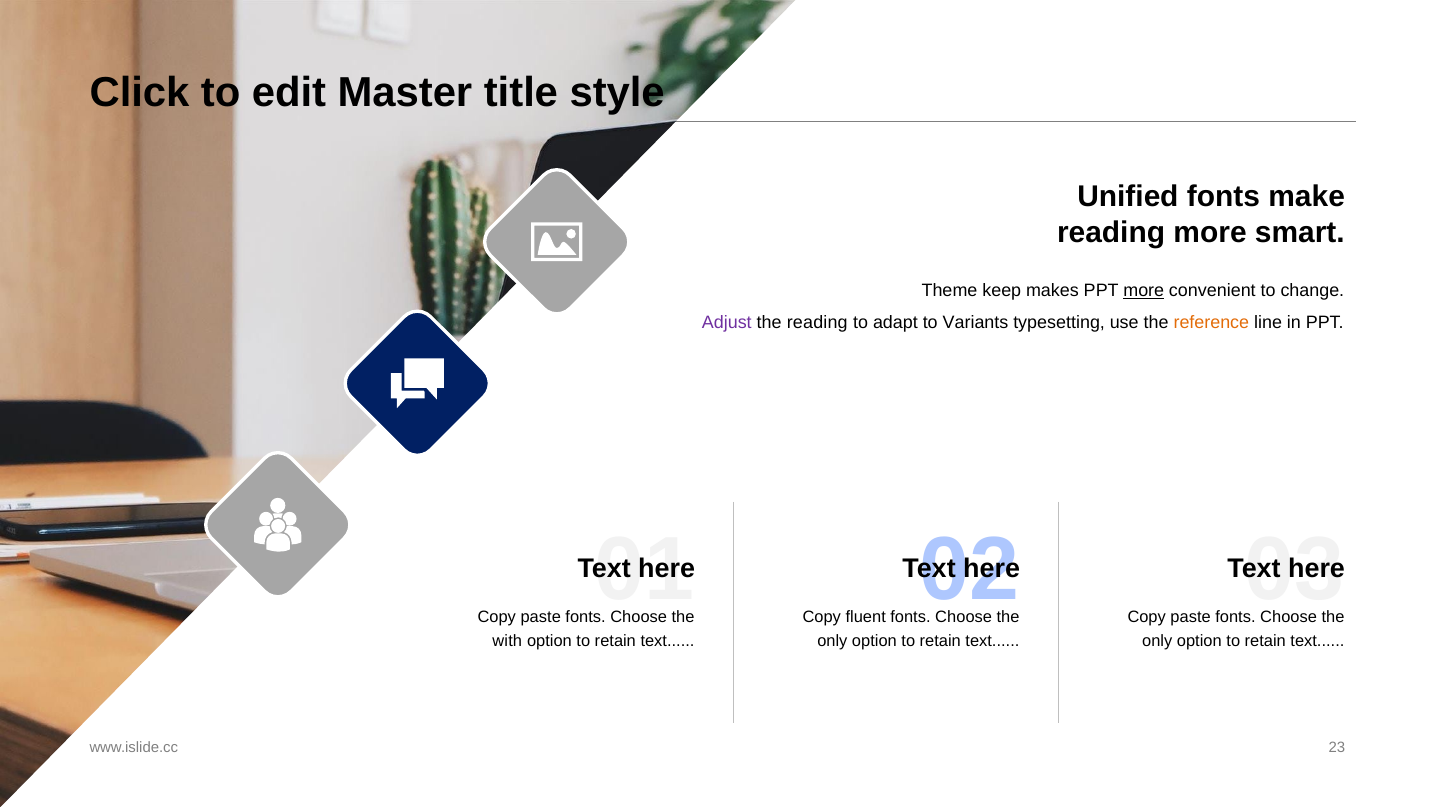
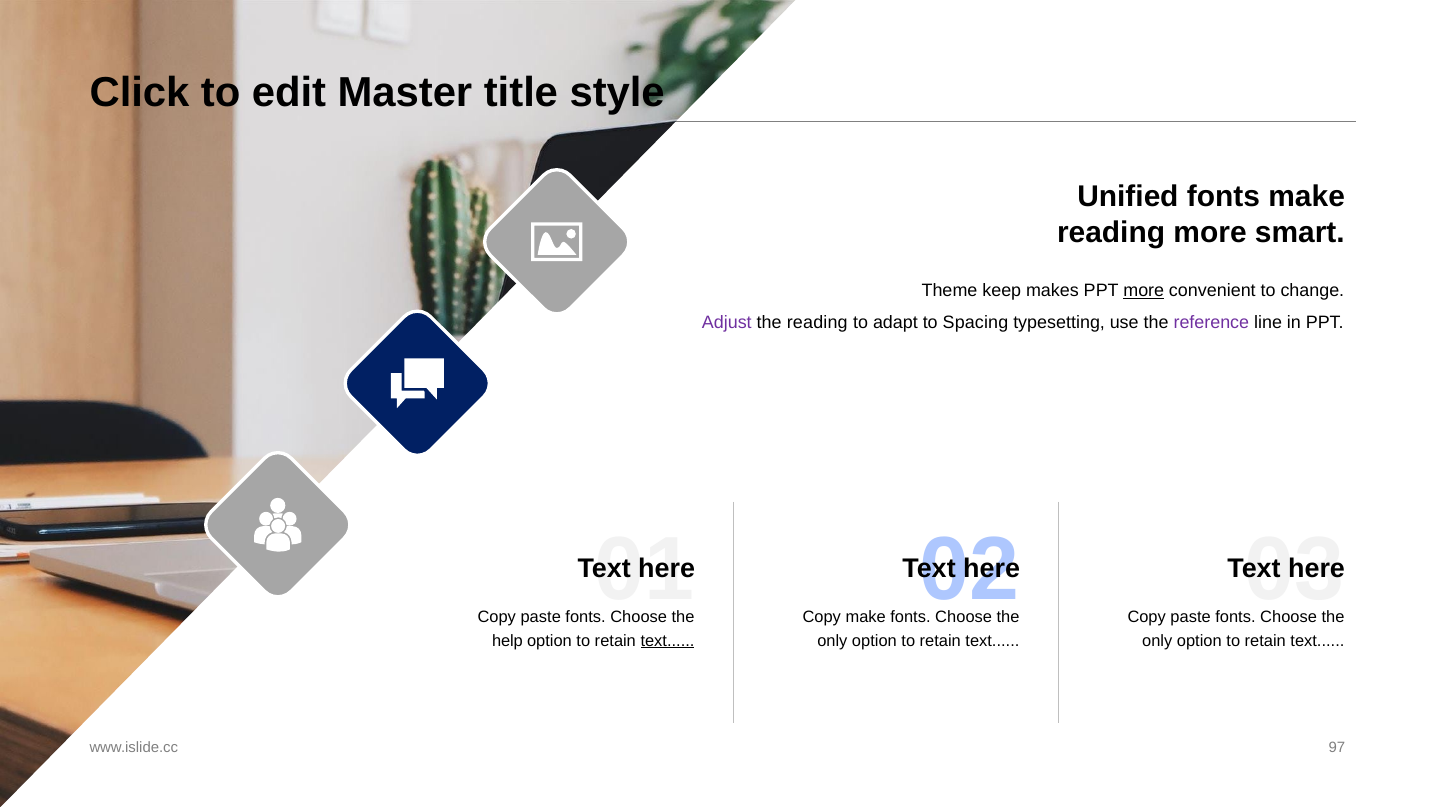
Variants: Variants -> Spacing
reference colour: orange -> purple
Copy fluent: fluent -> make
with: with -> help
text at (667, 641) underline: none -> present
23: 23 -> 97
